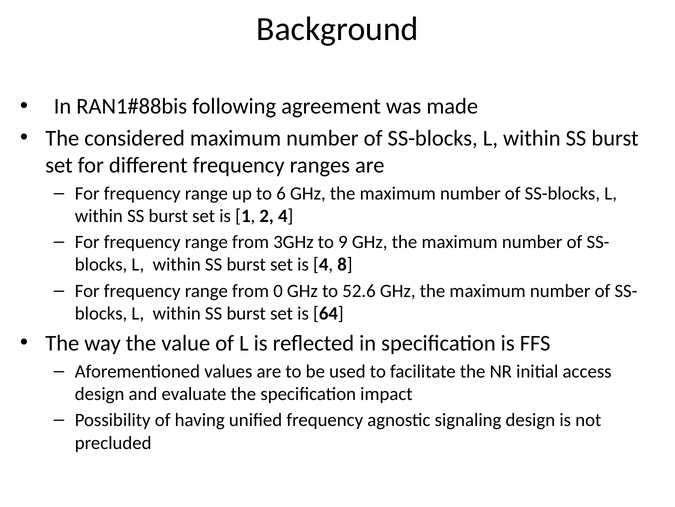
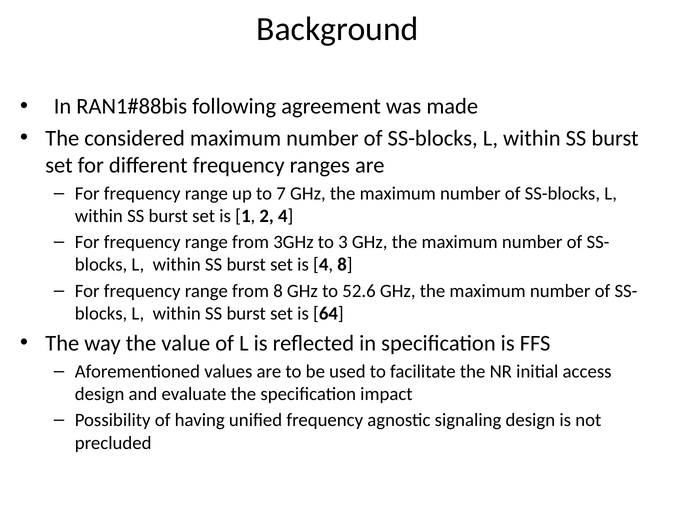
6: 6 -> 7
9: 9 -> 3
from 0: 0 -> 8
